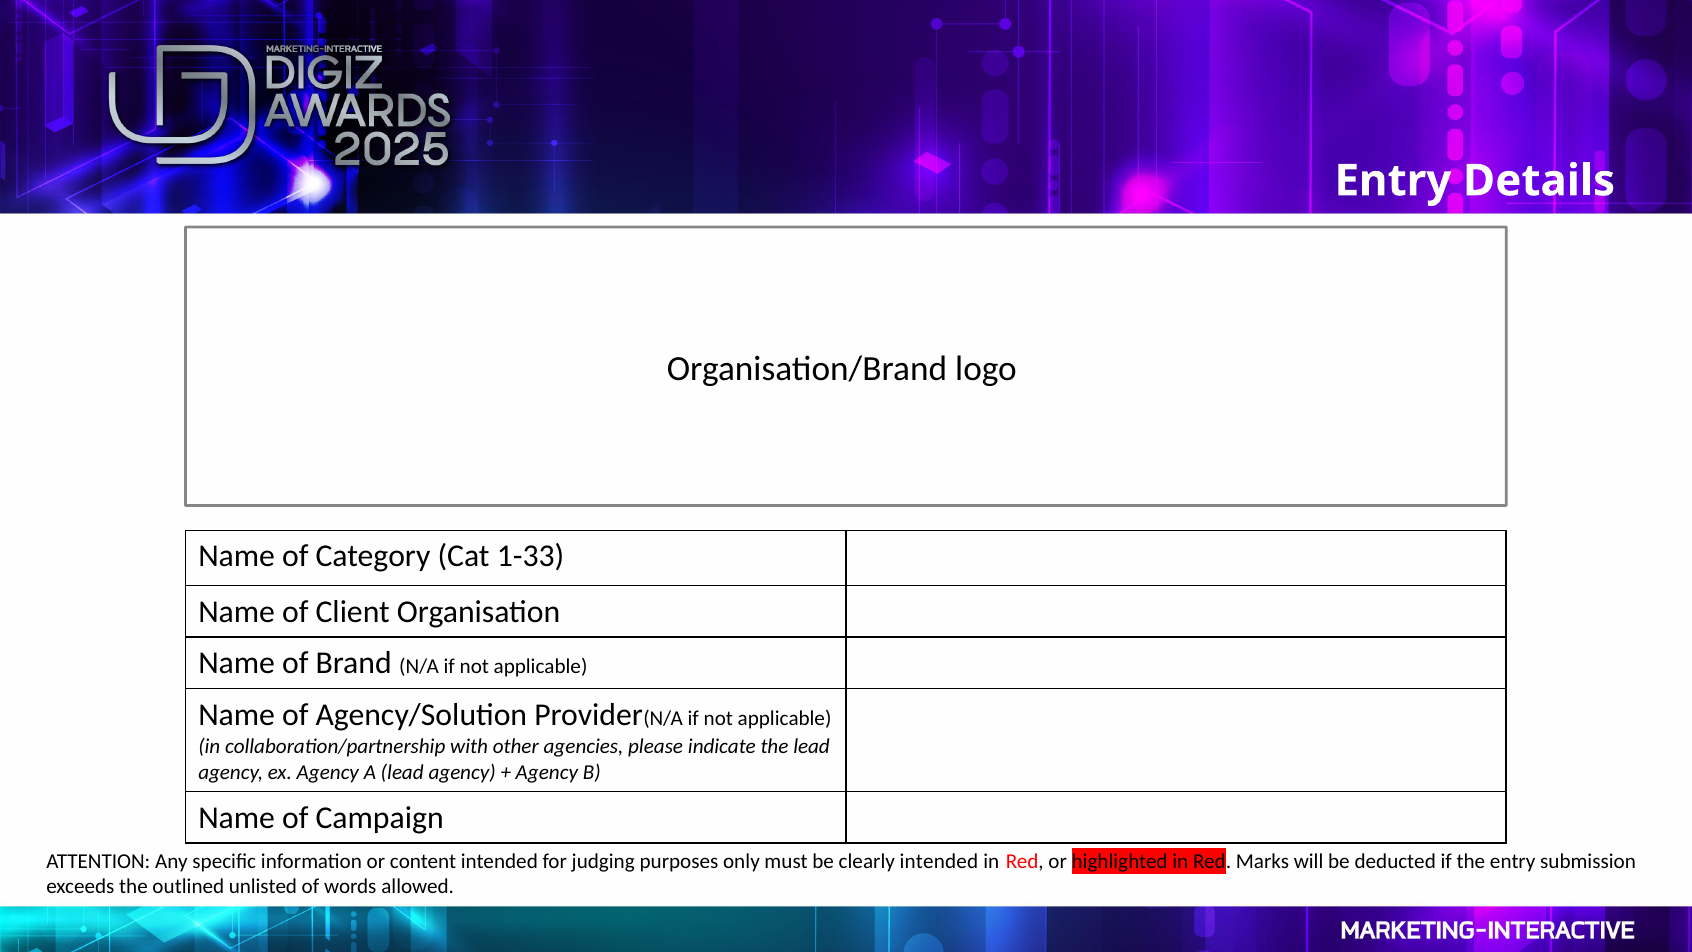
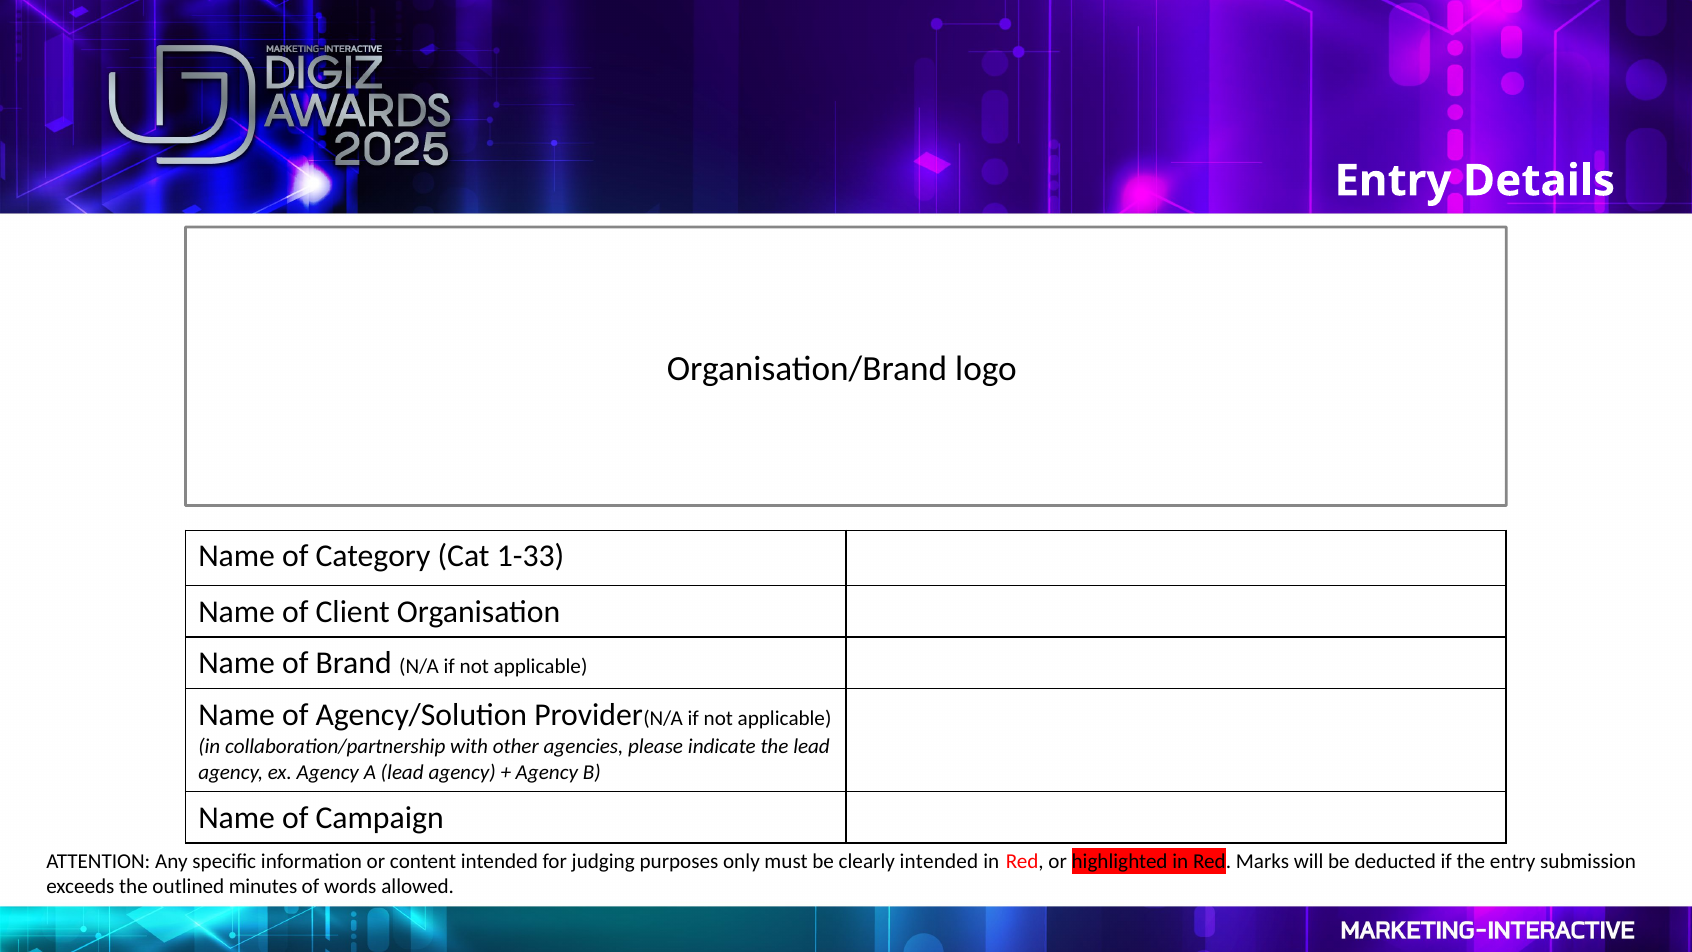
unlisted: unlisted -> minutes
